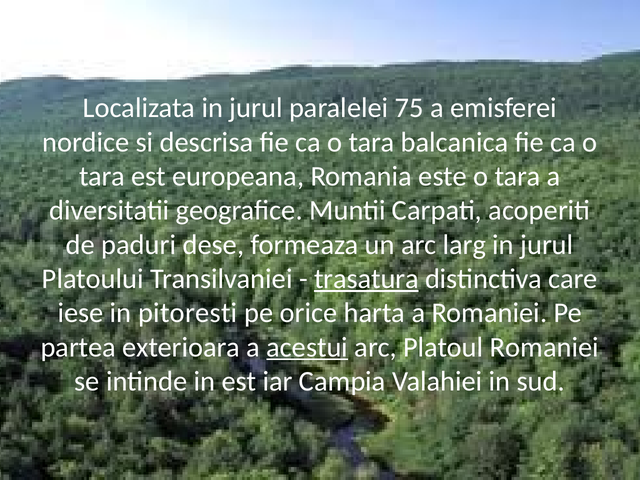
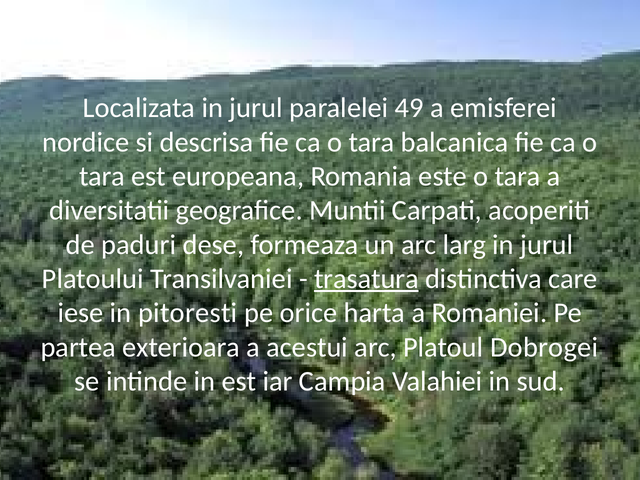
75: 75 -> 49
acestui underline: present -> none
Platoul Romaniei: Romaniei -> Dobrogei
